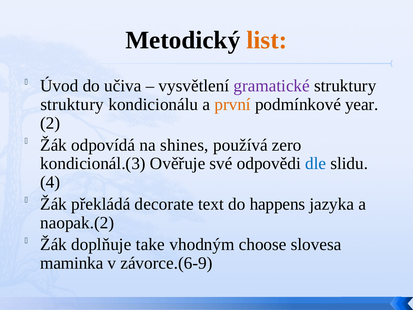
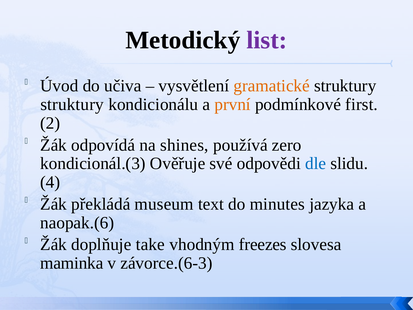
list colour: orange -> purple
gramatické colour: purple -> orange
year: year -> first
decorate: decorate -> museum
happens: happens -> minutes
naopak.(2: naopak.(2 -> naopak.(6
choose: choose -> freezes
závorce.(6-9: závorce.(6-9 -> závorce.(6-3
